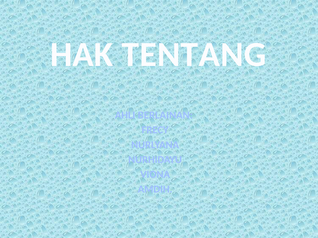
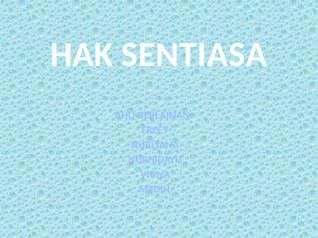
TENTANG: TENTANG -> SENTIASA
